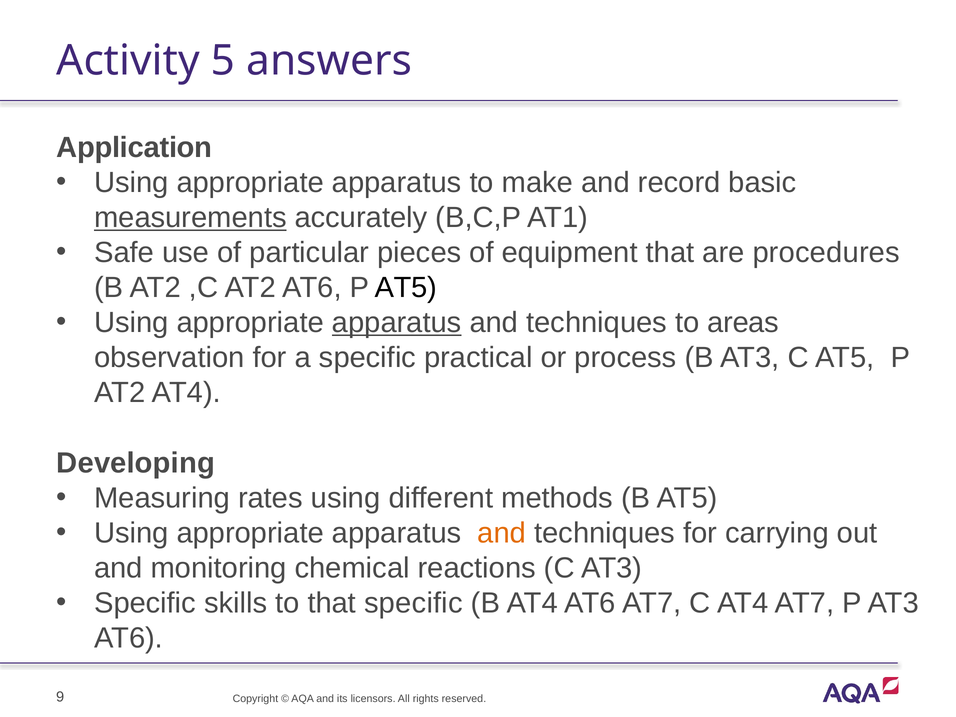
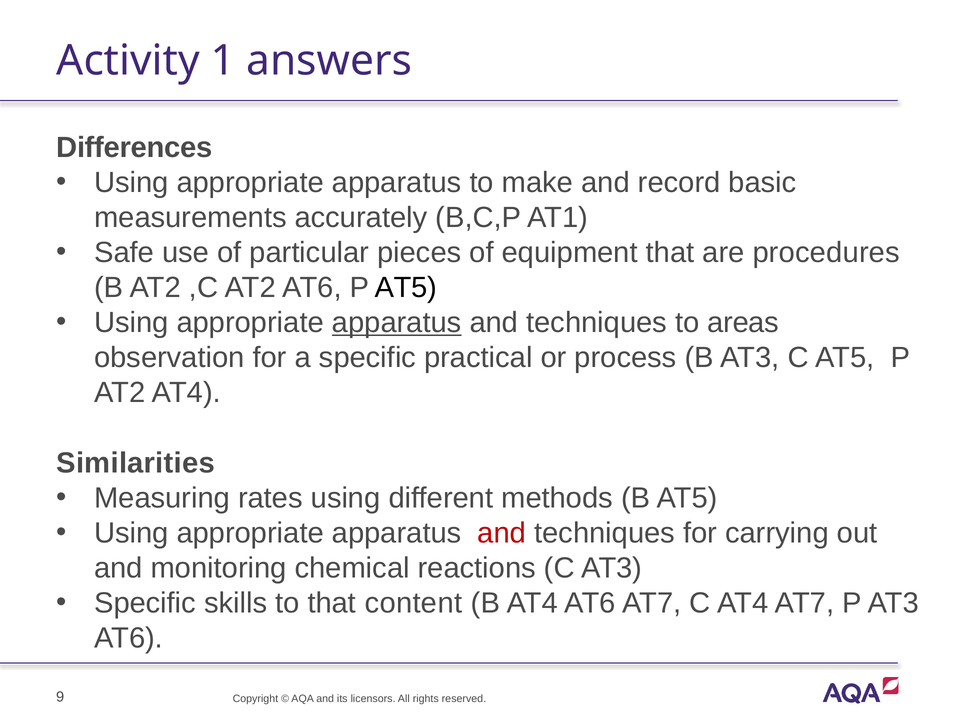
5: 5 -> 1
Application: Application -> Differences
measurements underline: present -> none
Developing: Developing -> Similarities
and at (502, 533) colour: orange -> red
that specific: specific -> content
